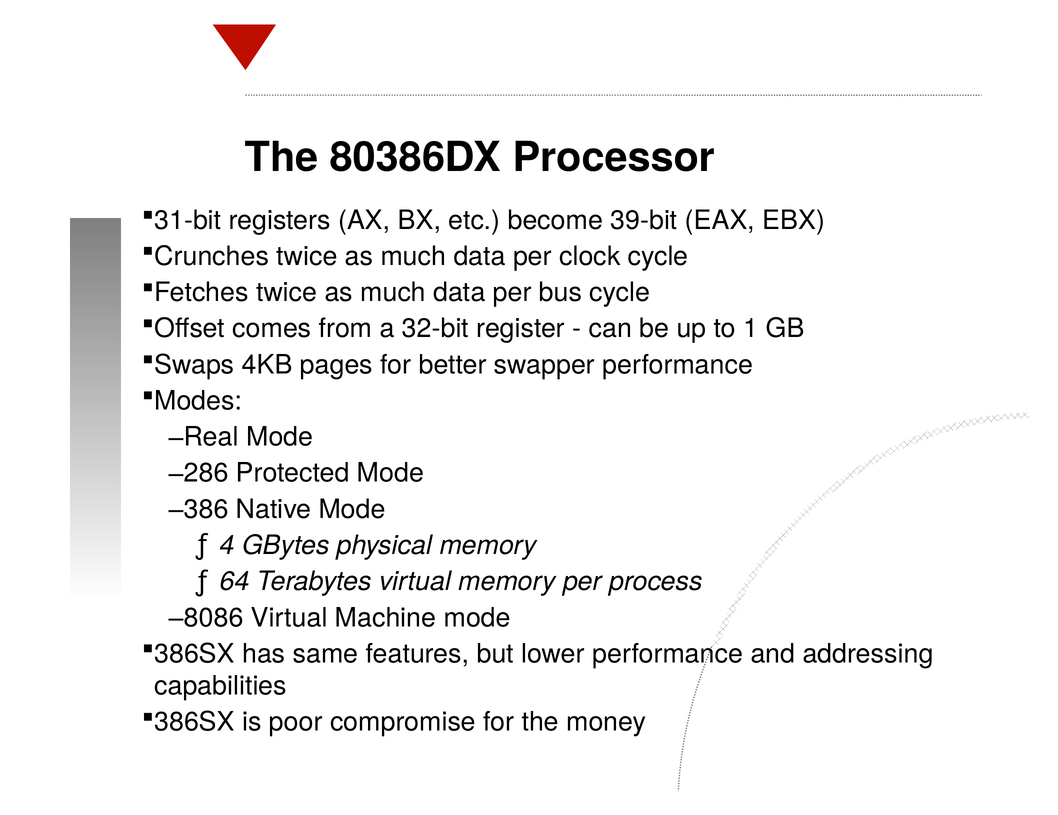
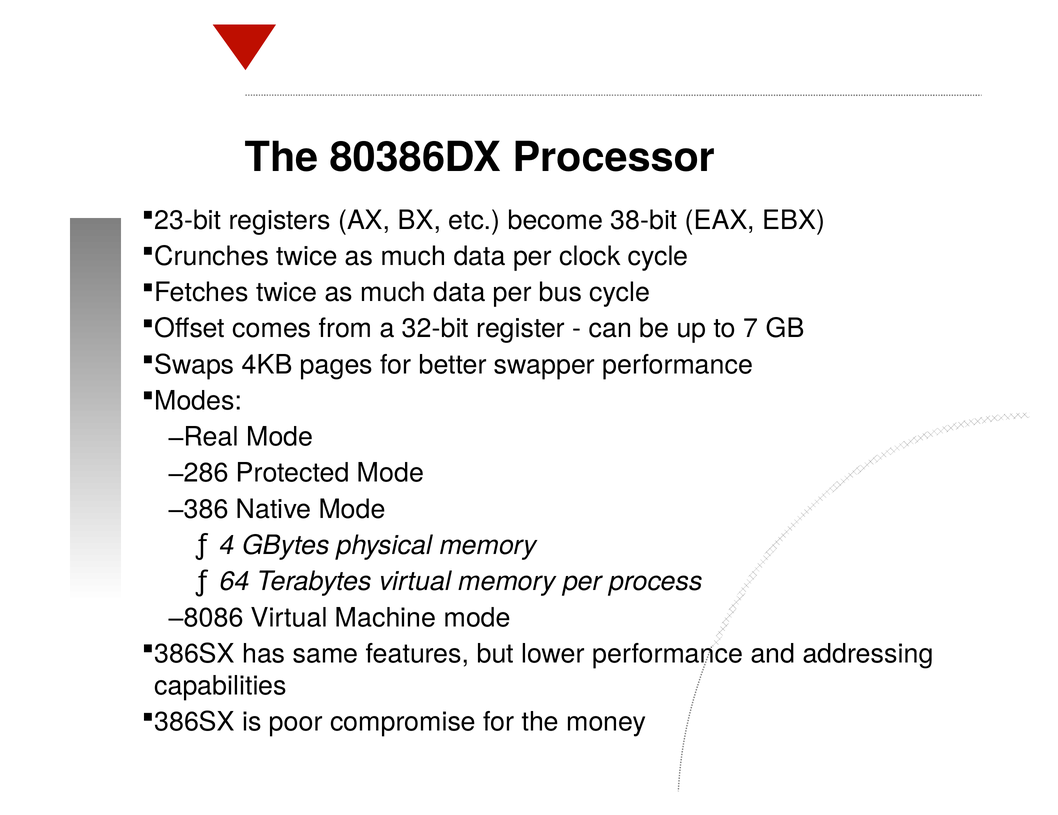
31-bit: 31-bit -> 23-bit
39-bit: 39-bit -> 38-bit
1: 1 -> 7
